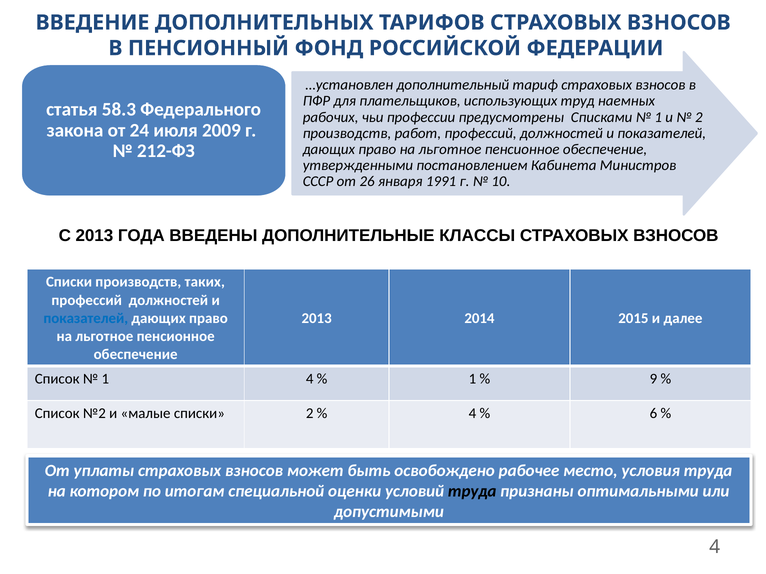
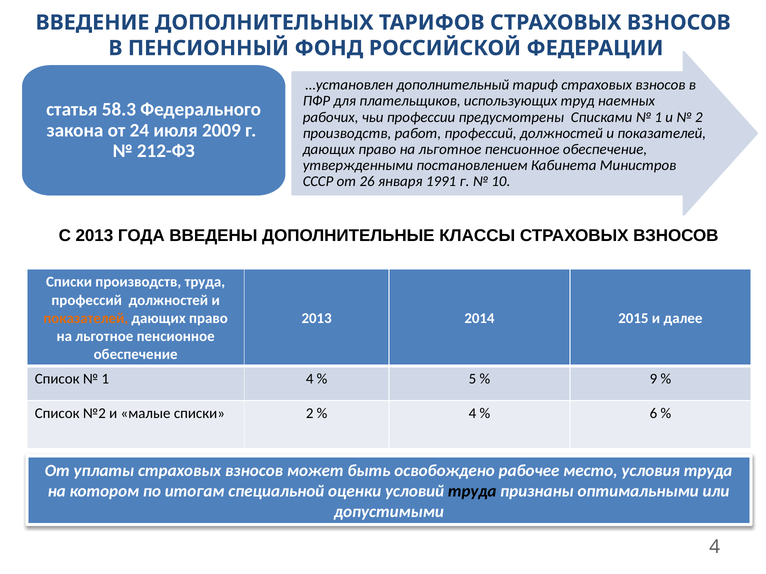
производств таких: таких -> труда
показателей at (86, 318) colour: blue -> orange
1 at (473, 379): 1 -> 5
